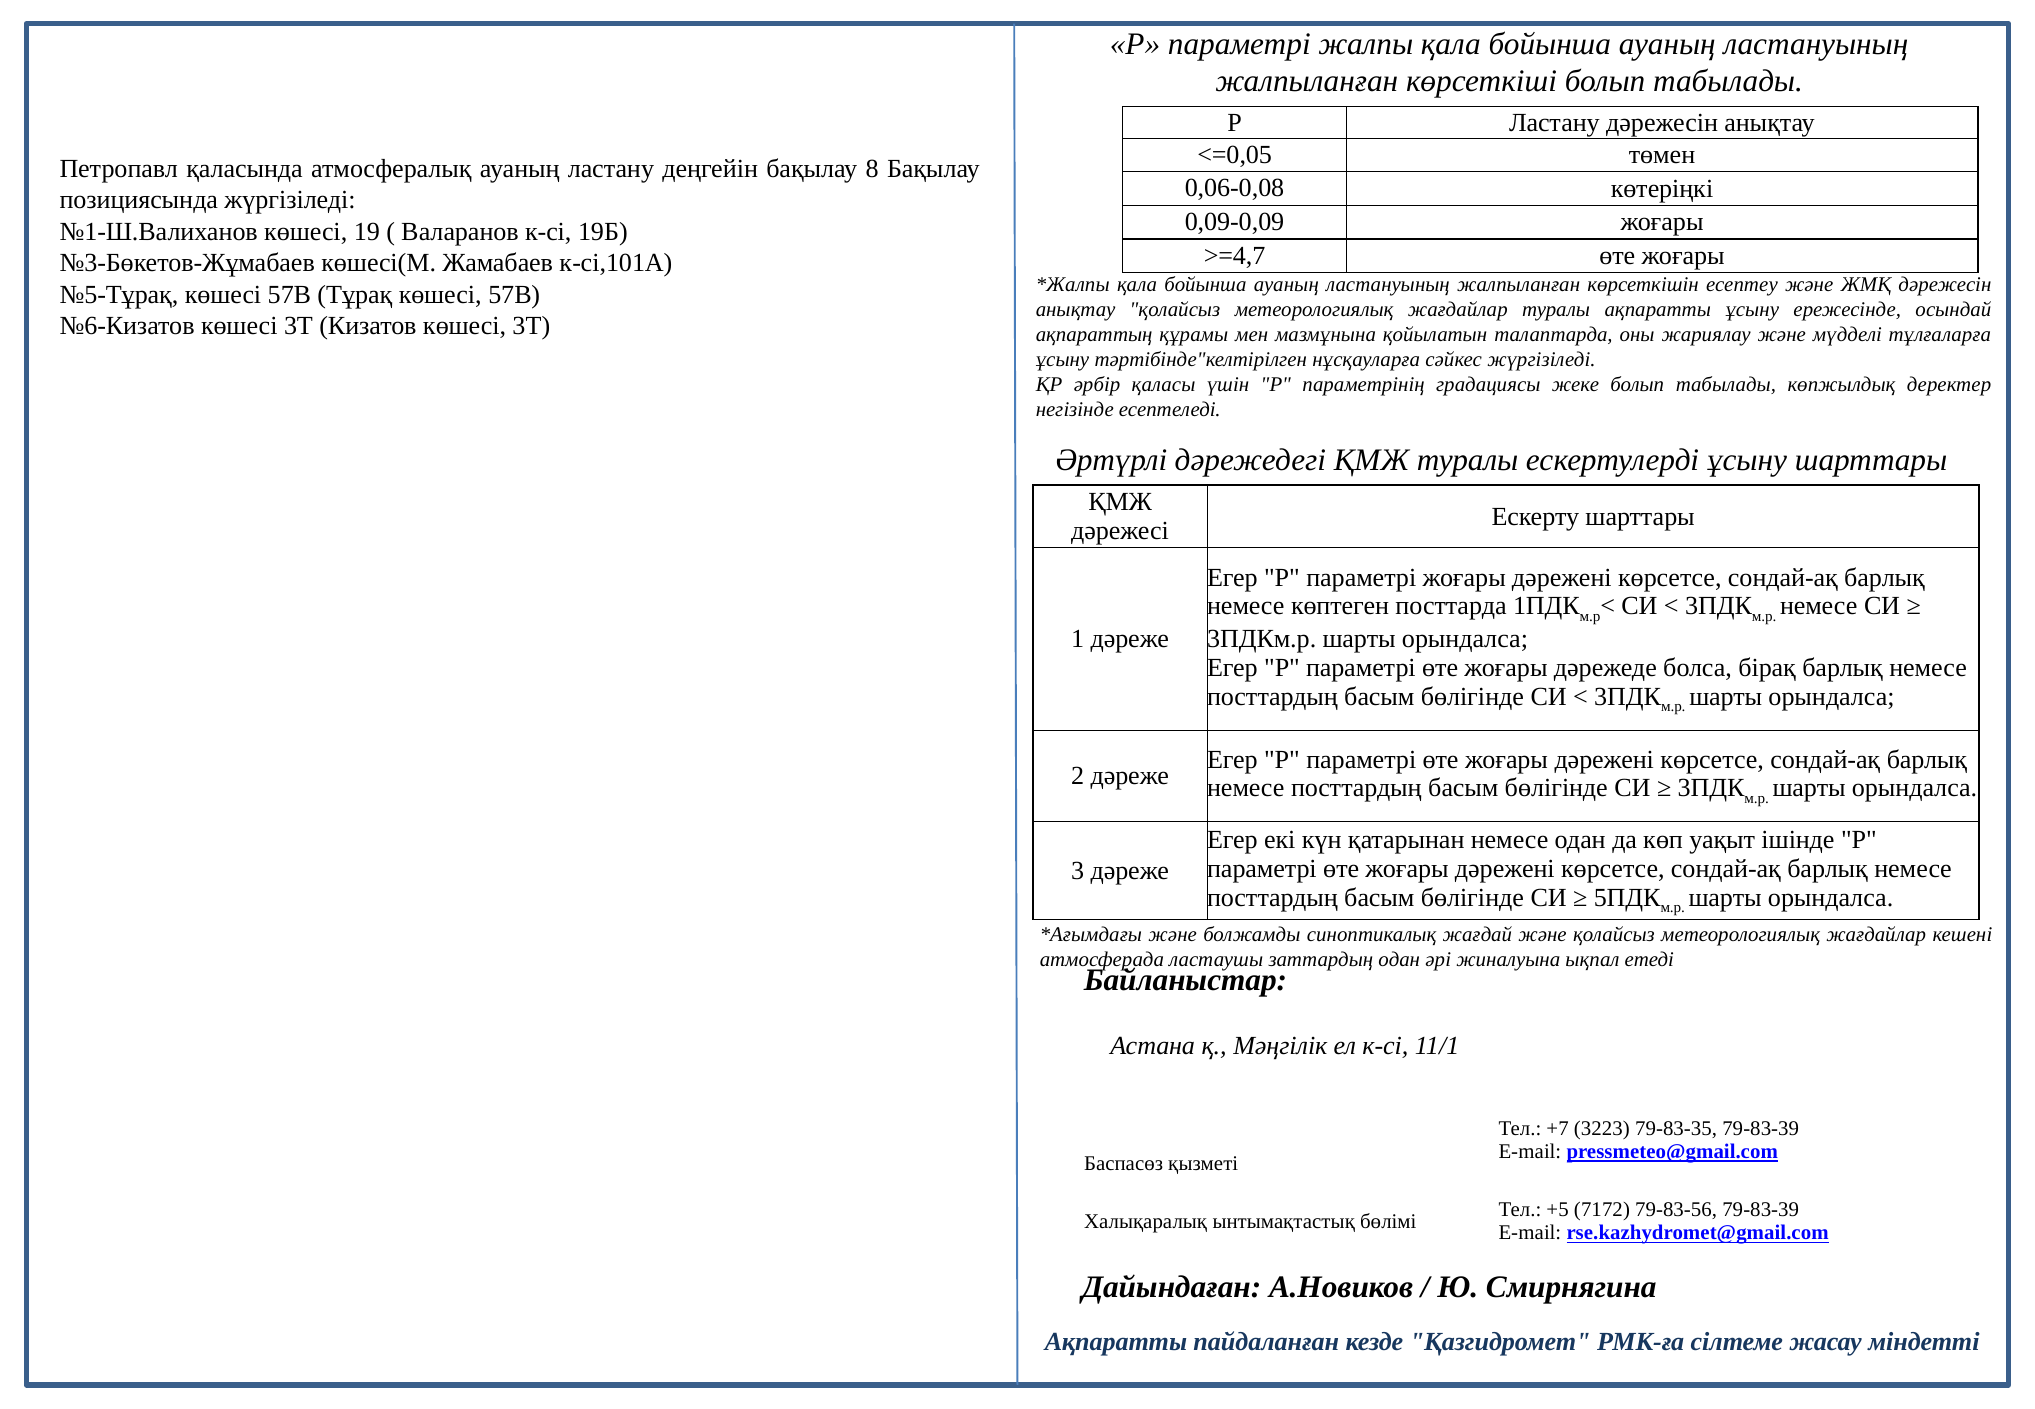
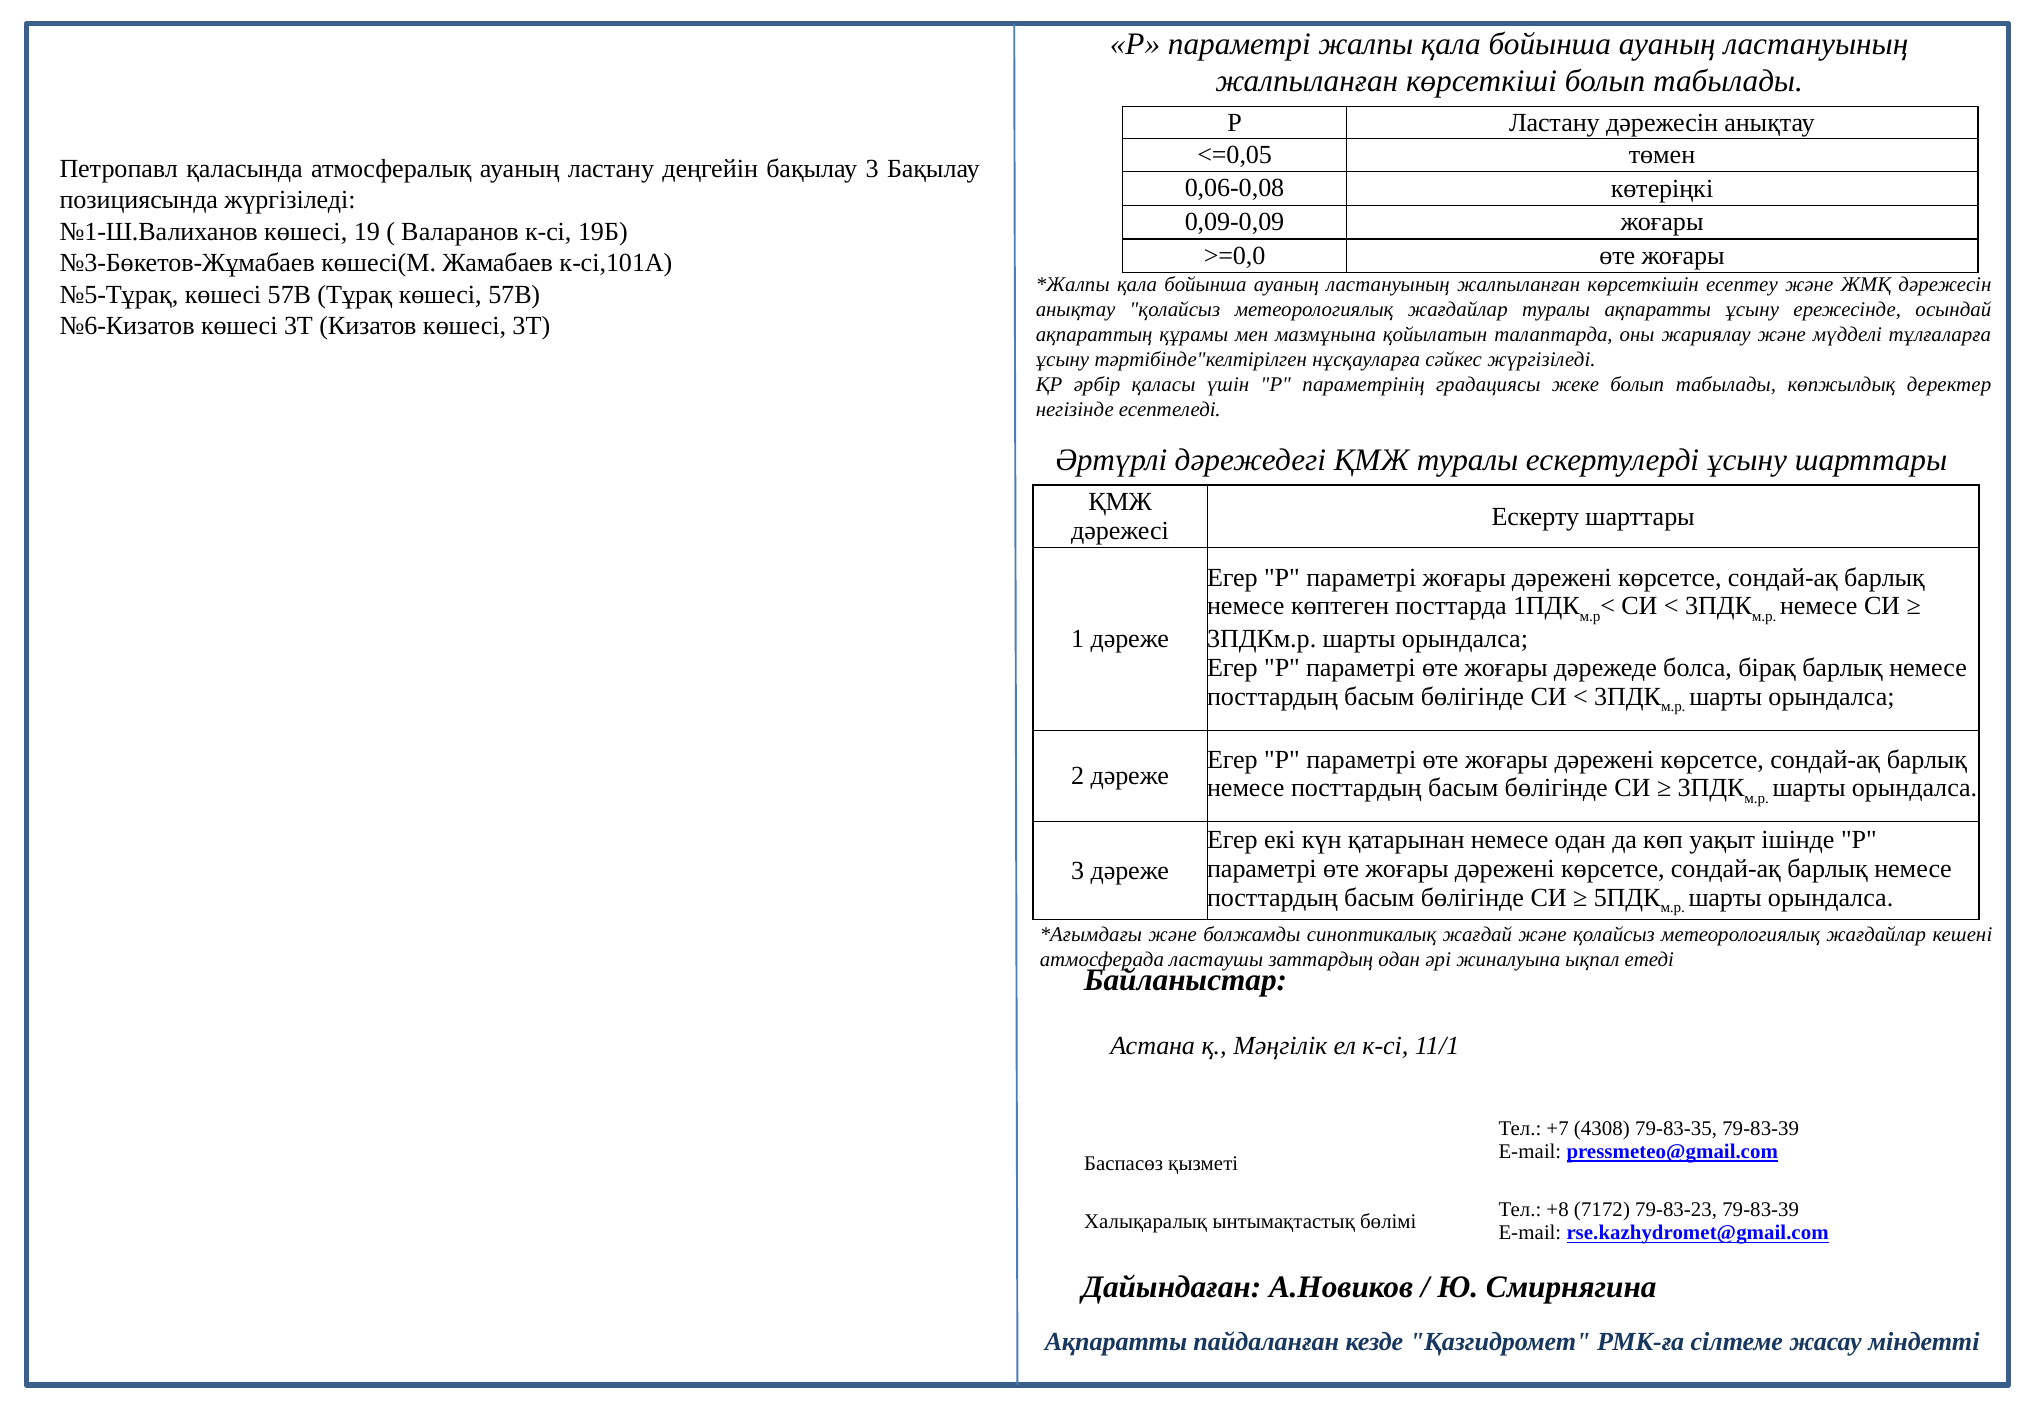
бақылау 8: 8 -> 3
>=4,7: >=4,7 -> >=0,0
3223: 3223 -> 4308
+5: +5 -> +8
79-83-56: 79-83-56 -> 79-83-23
